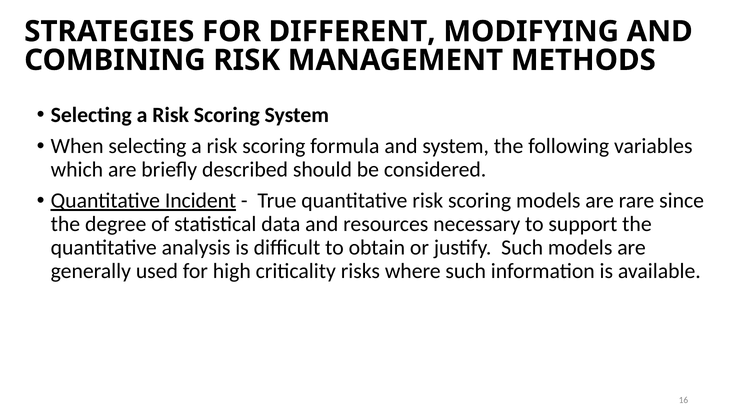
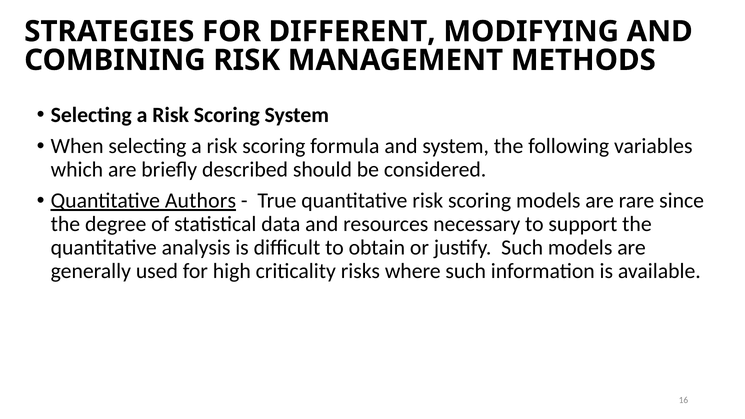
Incident: Incident -> Authors
